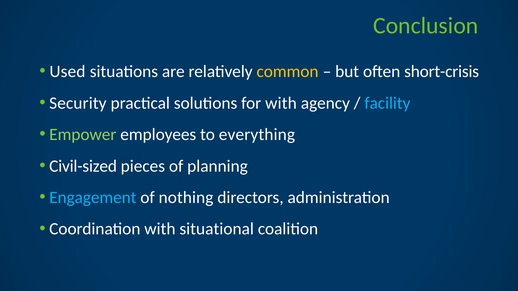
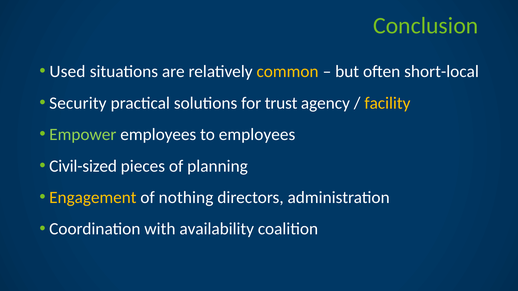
short-crisis: short-crisis -> short-local
for with: with -> trust
facility colour: light blue -> yellow
to everything: everything -> employees
Engagement colour: light blue -> yellow
situational: situational -> availability
